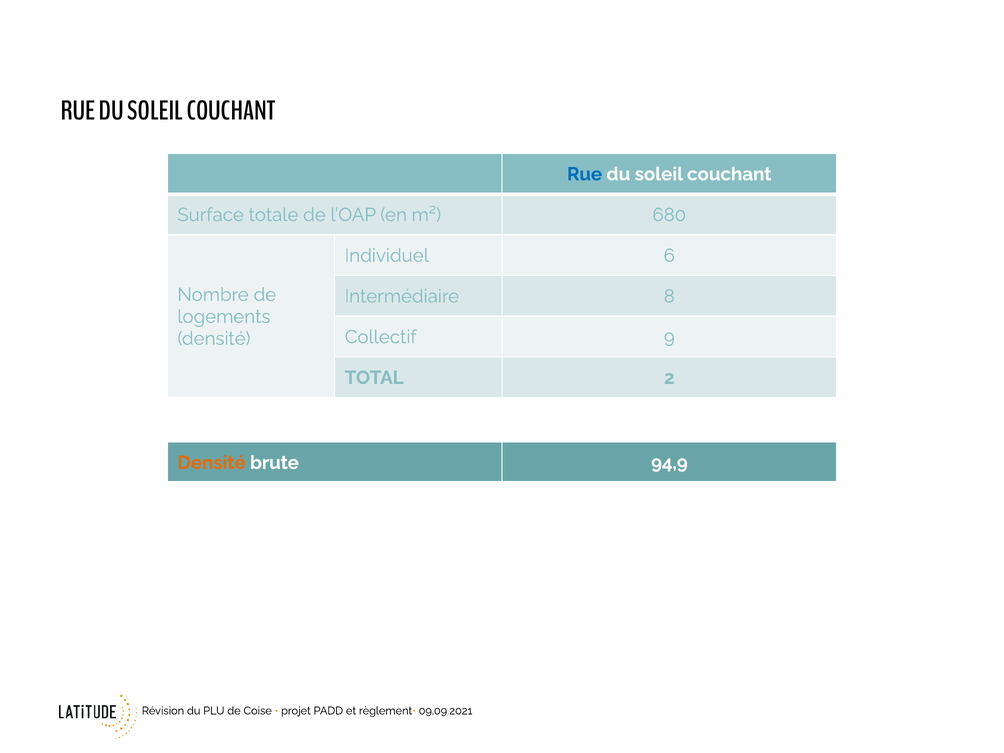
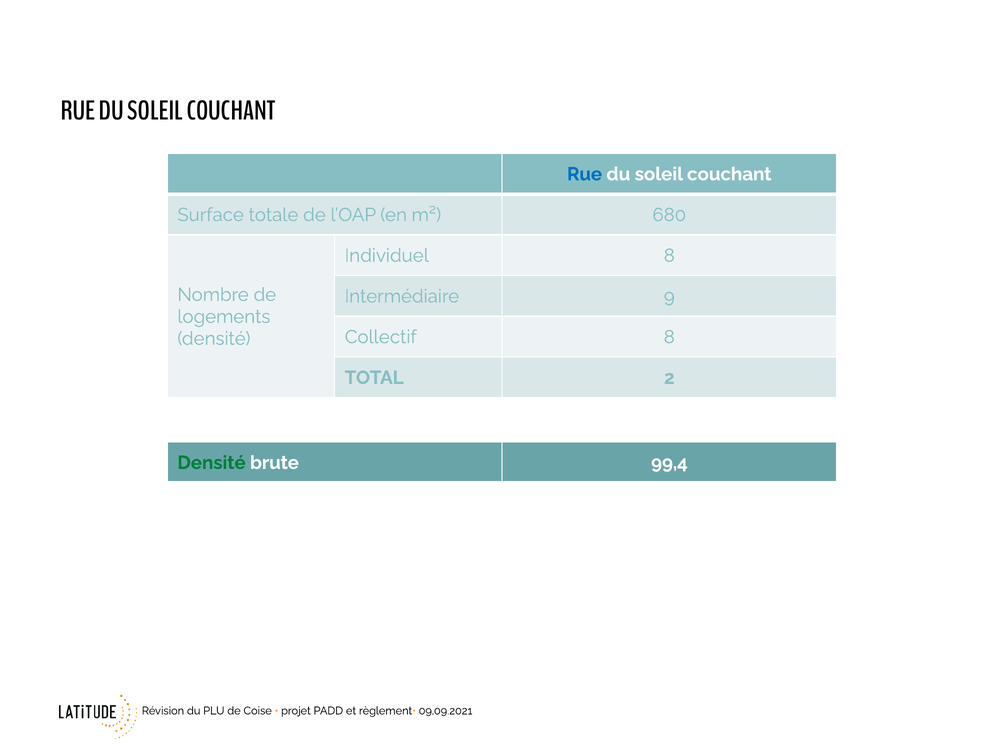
Individuel 6: 6 -> 8
8: 8 -> 9
Collectif 9: 9 -> 8
Densité at (212, 463) colour: orange -> green
94,9: 94,9 -> 99,4
